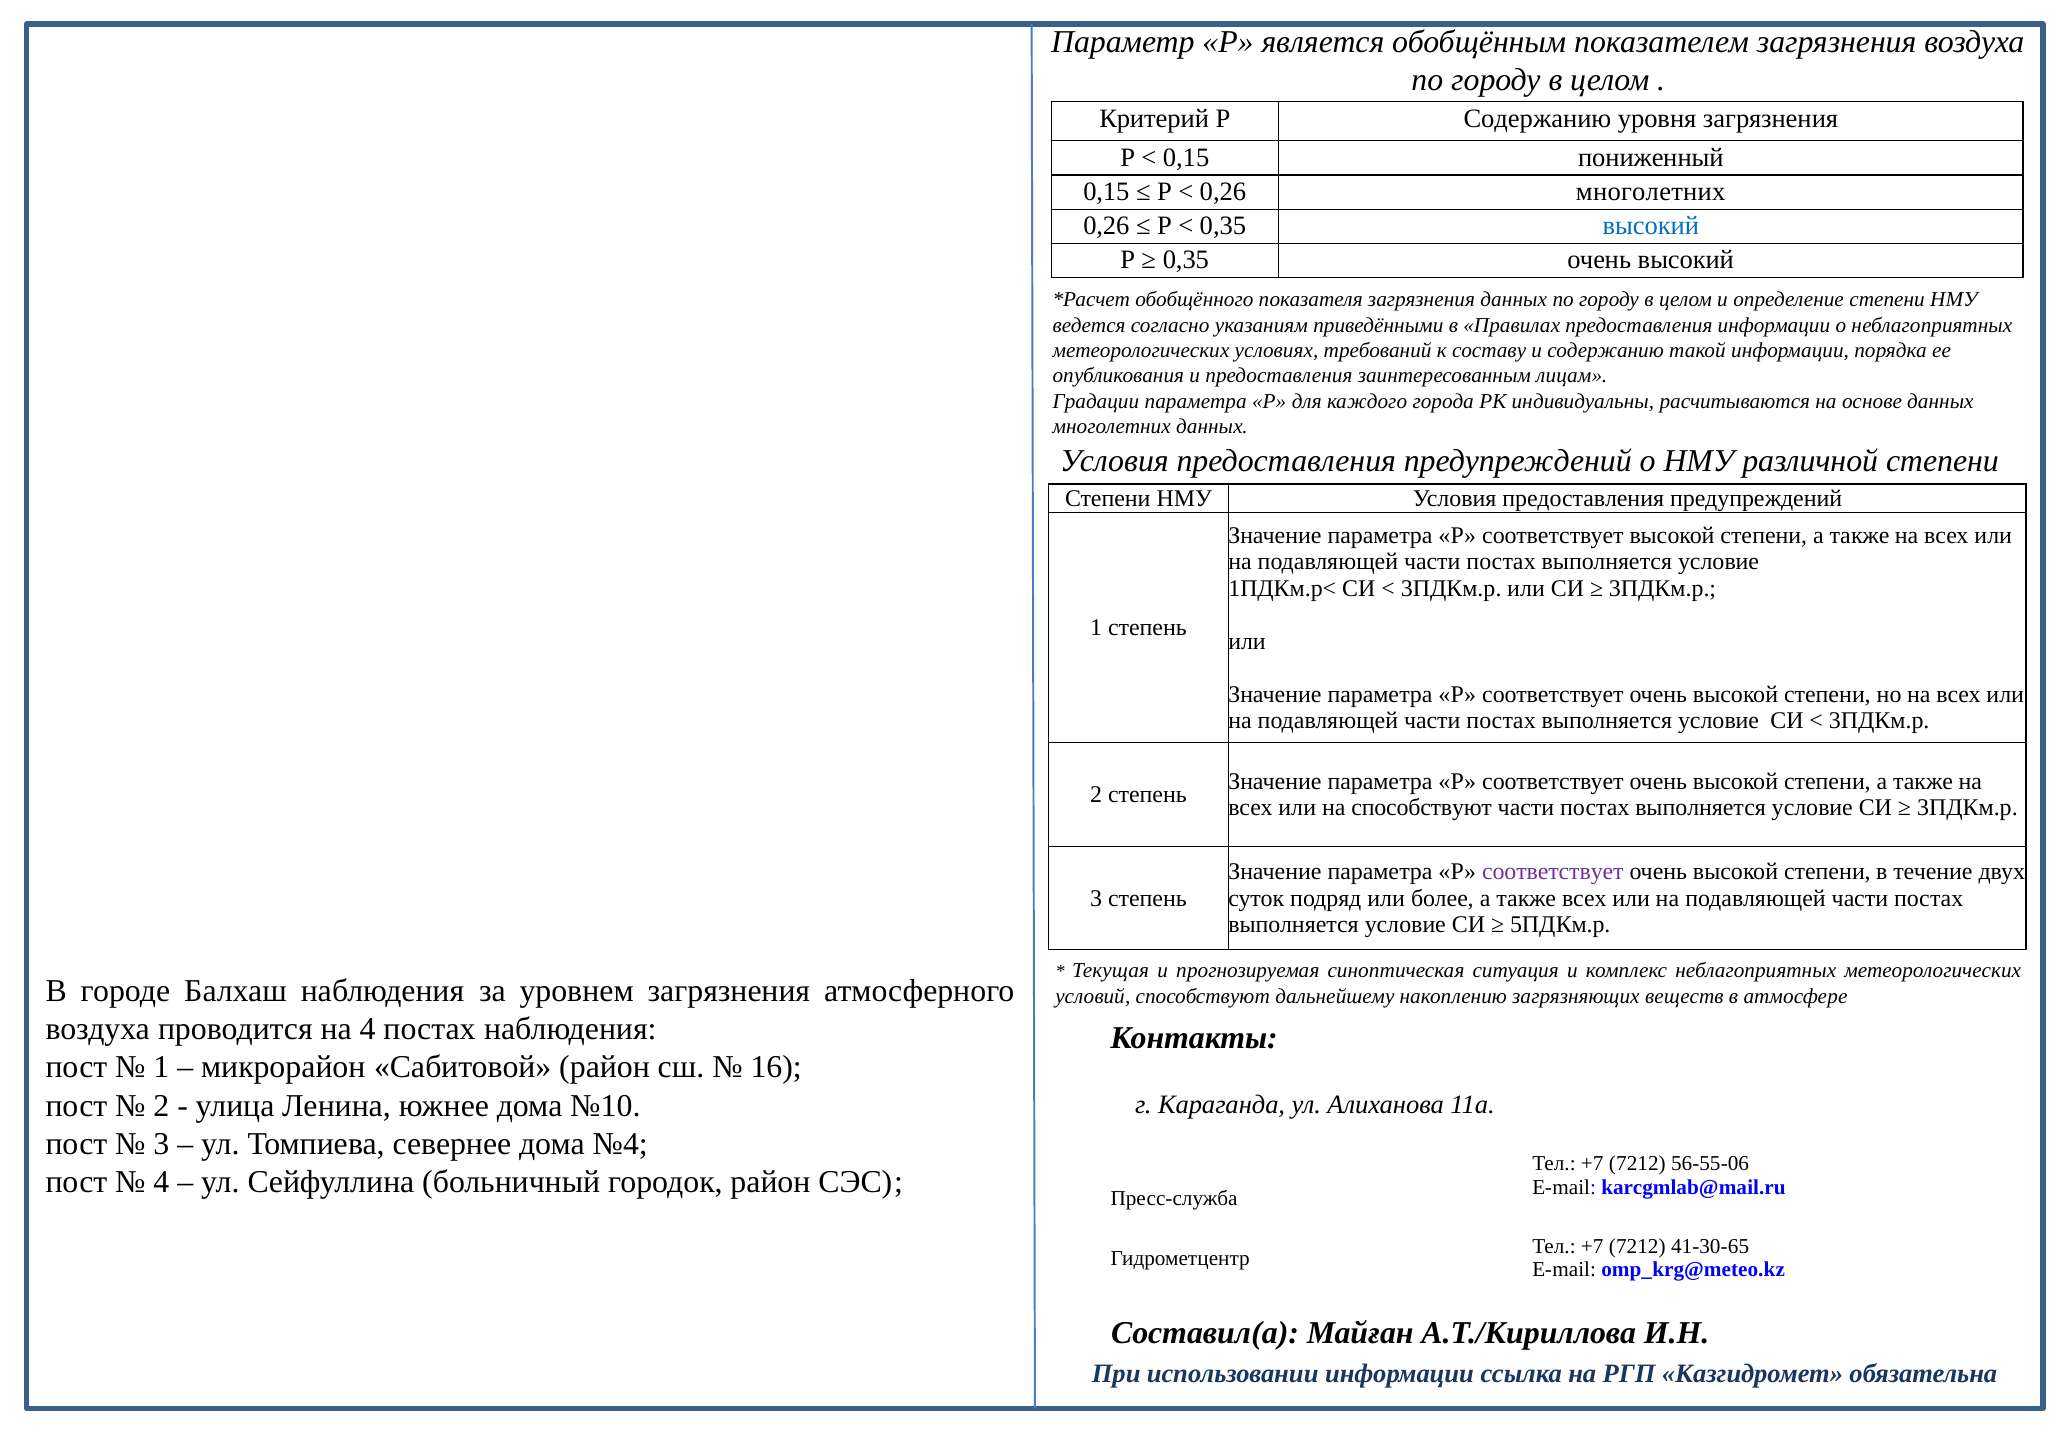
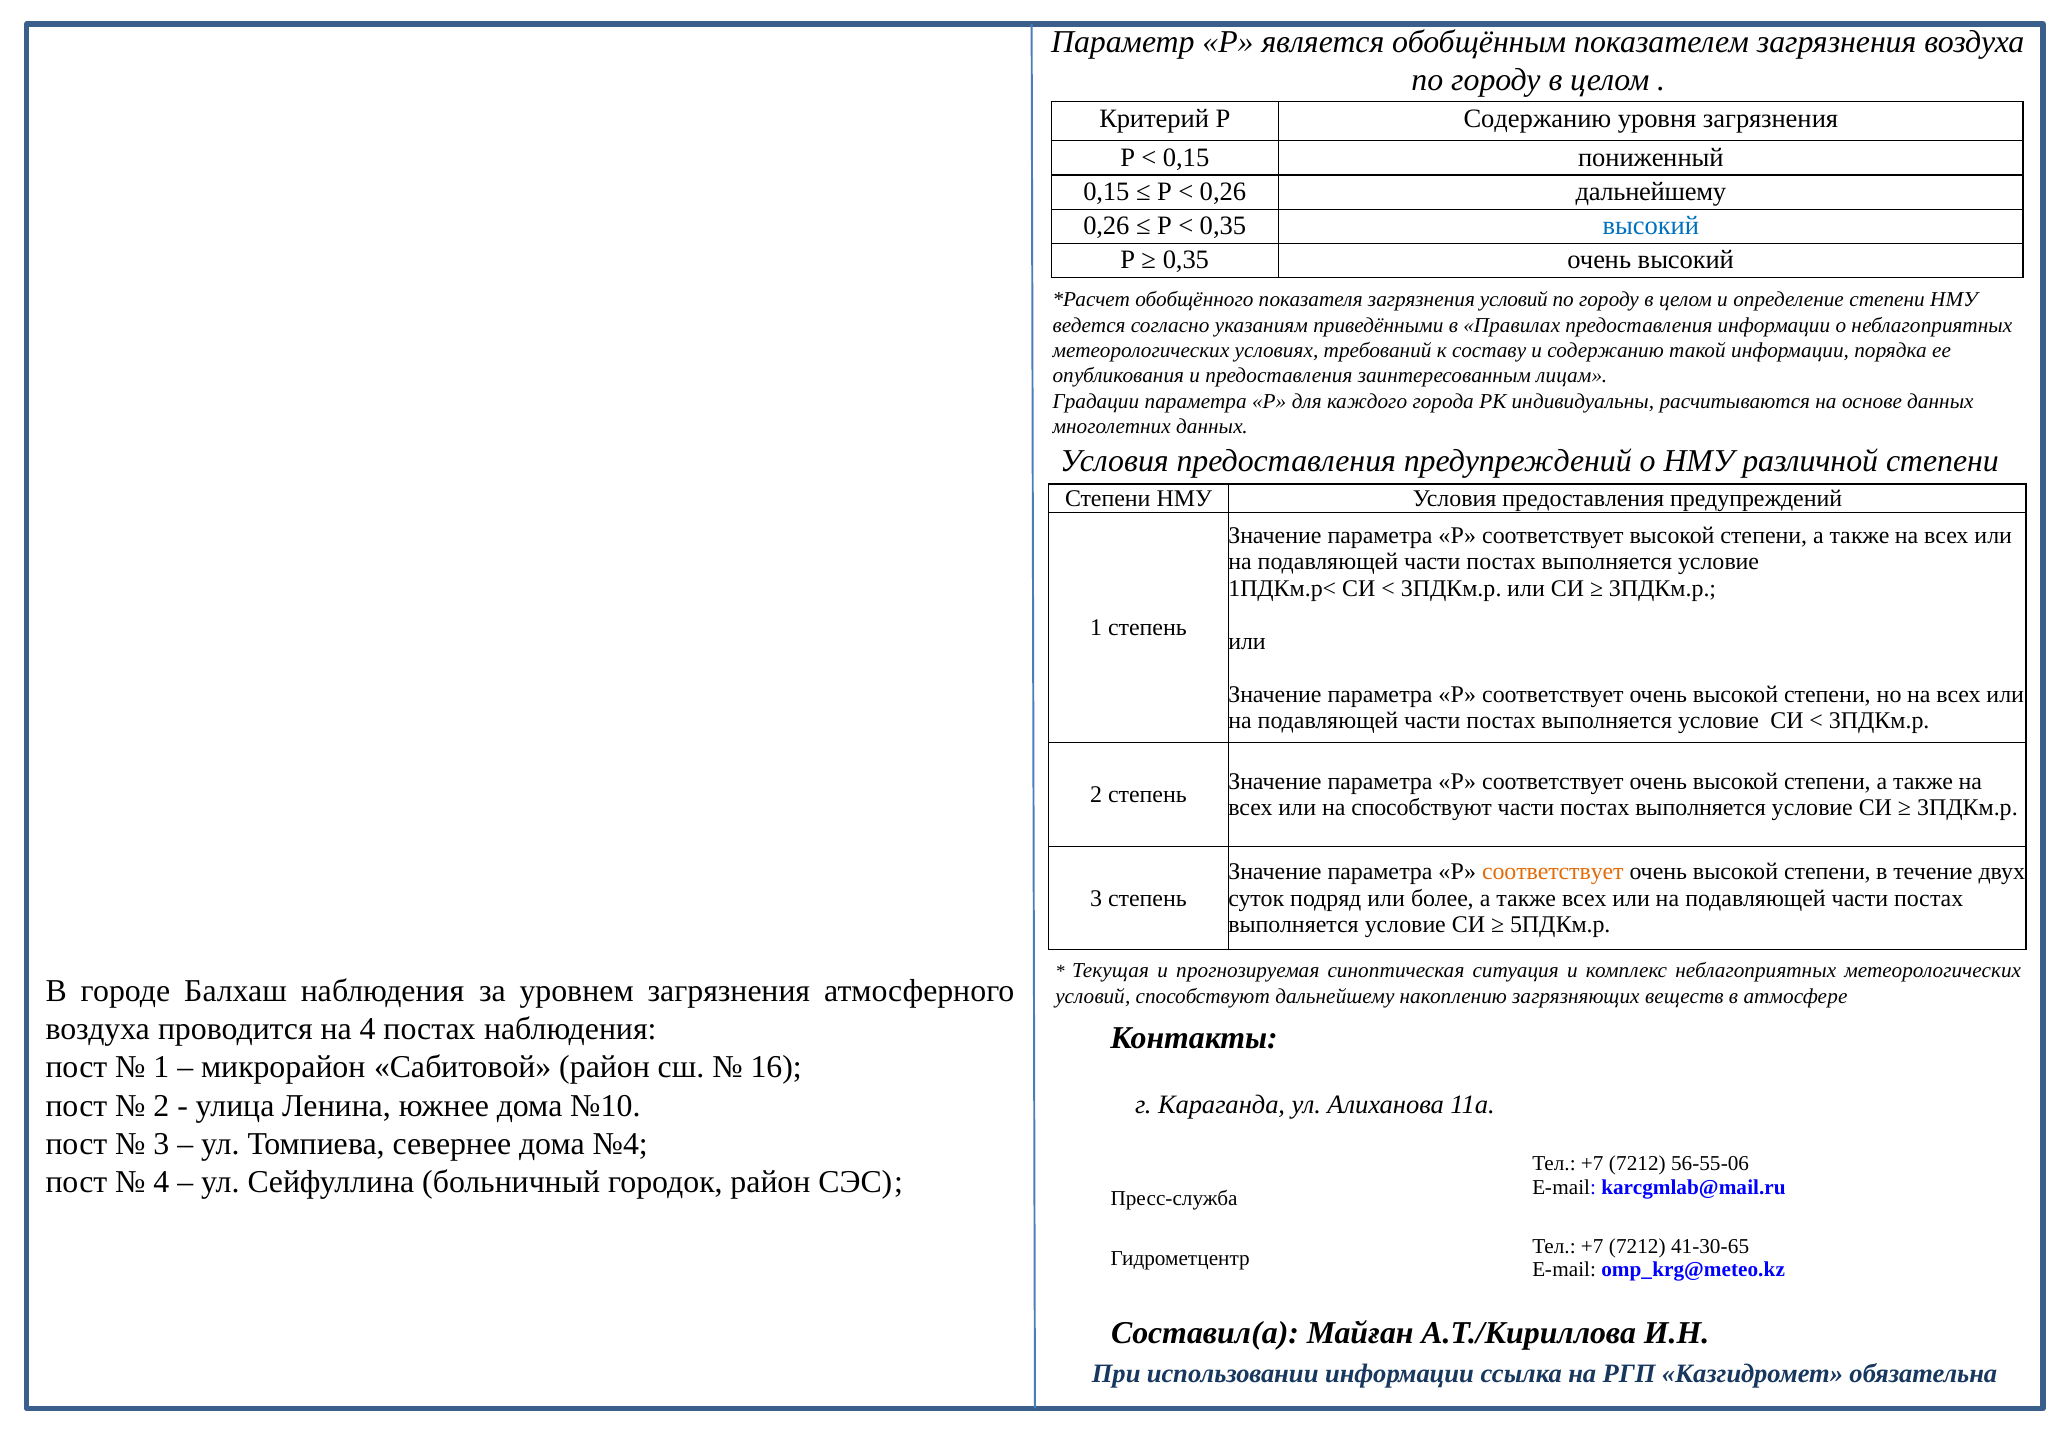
0,26 многолетних: многолетних -> дальнейшему
загрязнения данных: данных -> условий
соответствует at (1553, 872) colour: purple -> orange
